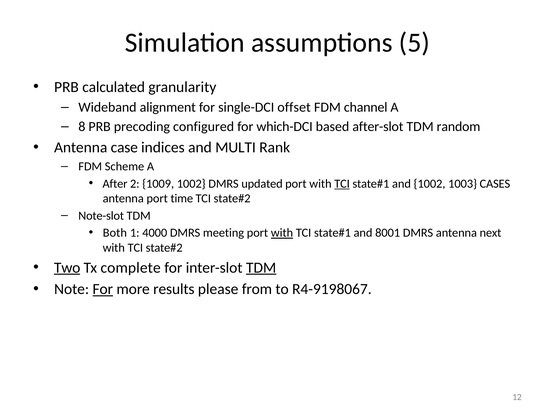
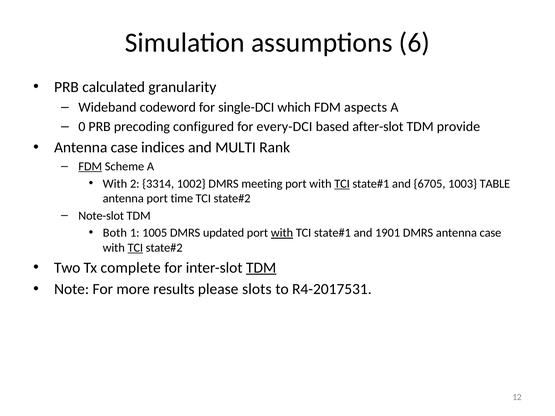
5: 5 -> 6
alignment: alignment -> codeword
offset: offset -> which
channel: channel -> aspects
8: 8 -> 0
which-DCI: which-DCI -> every-DCI
random: random -> provide
FDM at (90, 166) underline: none -> present
After at (115, 184): After -> With
1009: 1009 -> 3314
updated: updated -> meeting
and 1002: 1002 -> 6705
CASES: CASES -> TABLE
4000: 4000 -> 1005
meeting: meeting -> updated
8001: 8001 -> 1901
DMRS antenna next: next -> case
TCI at (135, 248) underline: none -> present
Two underline: present -> none
For at (103, 289) underline: present -> none
from: from -> slots
R4-9198067: R4-9198067 -> R4-2017531
